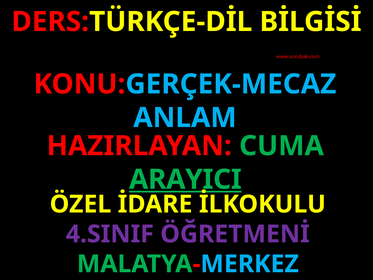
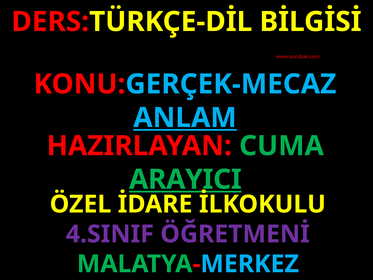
ANLAM underline: none -> present
